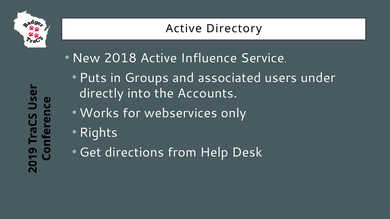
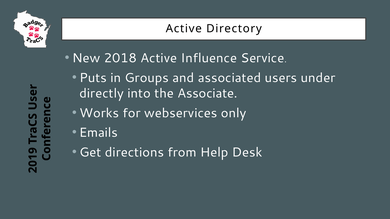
Accounts: Accounts -> Associate
Rights: Rights -> Emails
